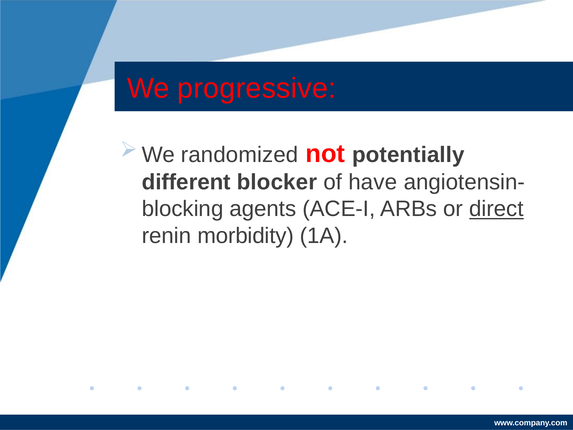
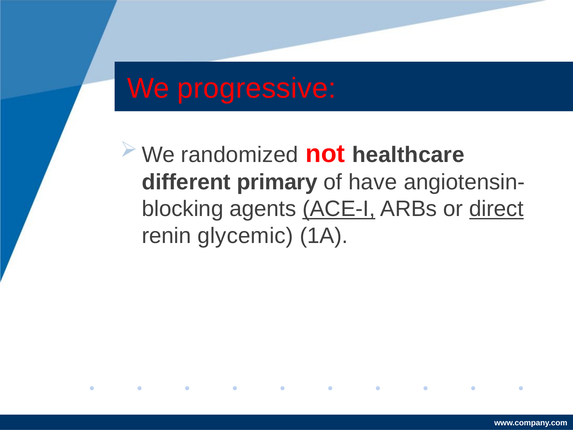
potentially: potentially -> healthcare
blocker: blocker -> primary
ACE-I underline: none -> present
morbidity: morbidity -> glycemic
